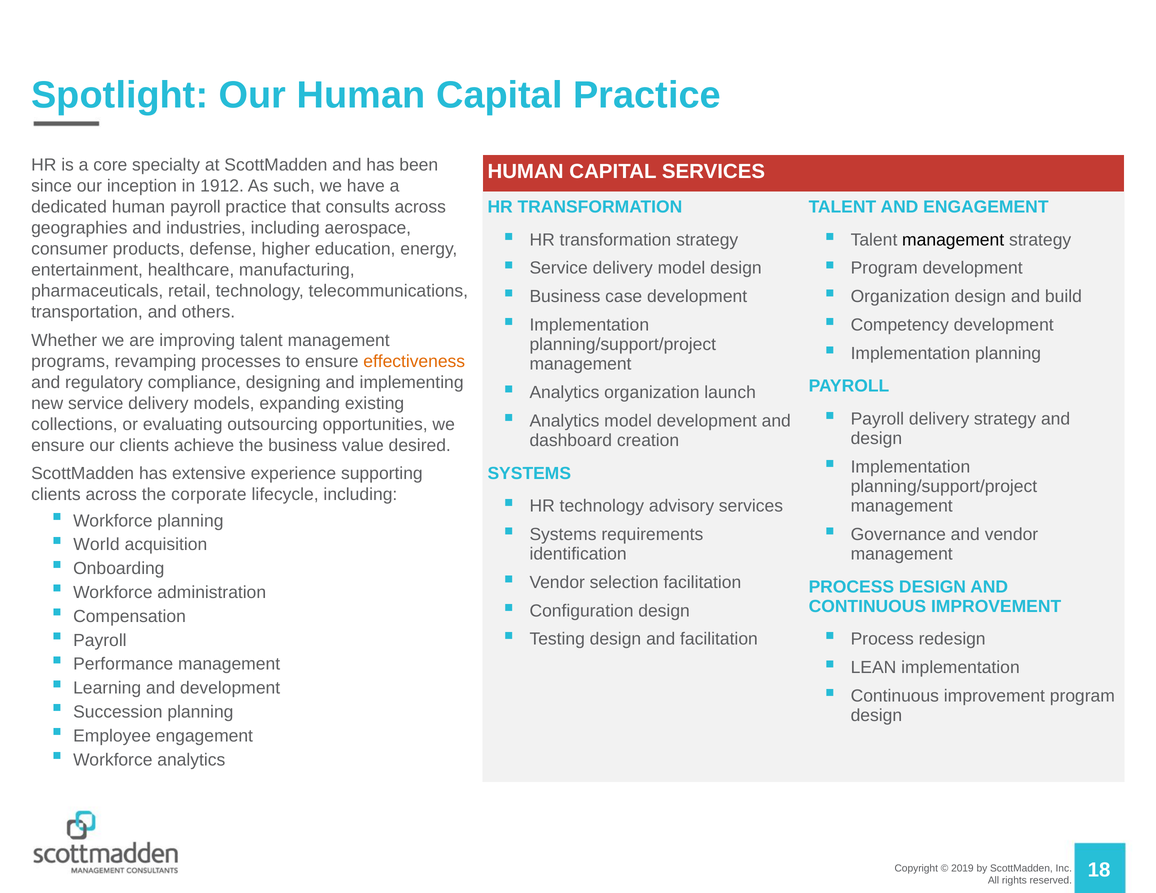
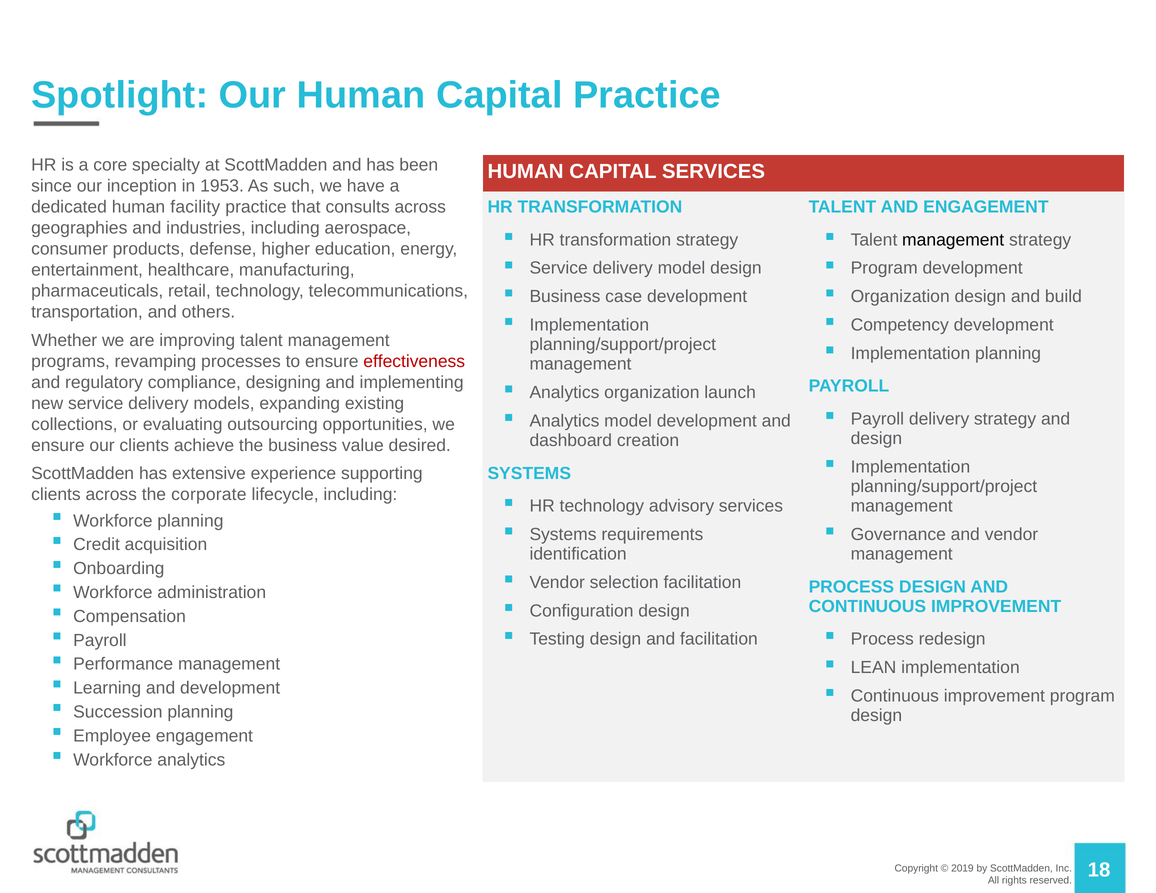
1912: 1912 -> 1953
human payroll: payroll -> facility
effectiveness colour: orange -> red
World: World -> Credit
